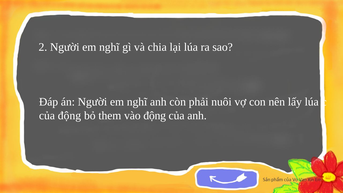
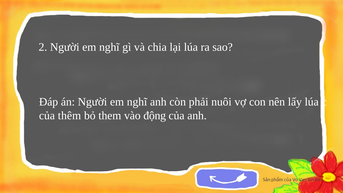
của động: động -> thêm
